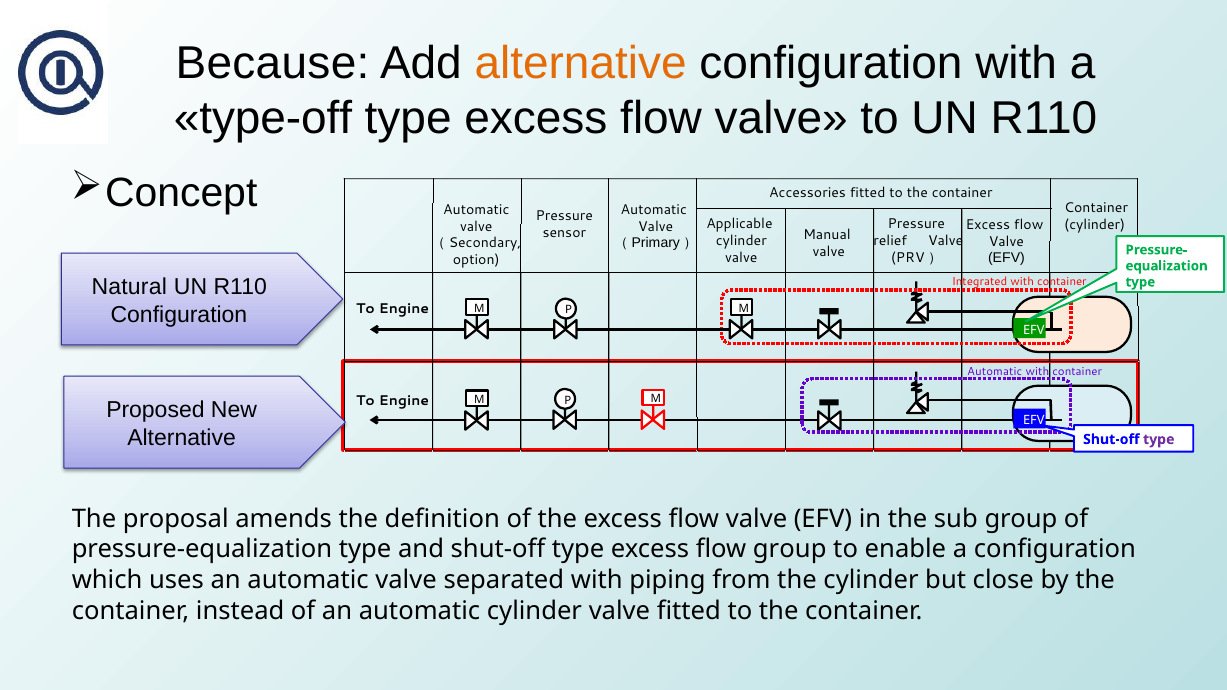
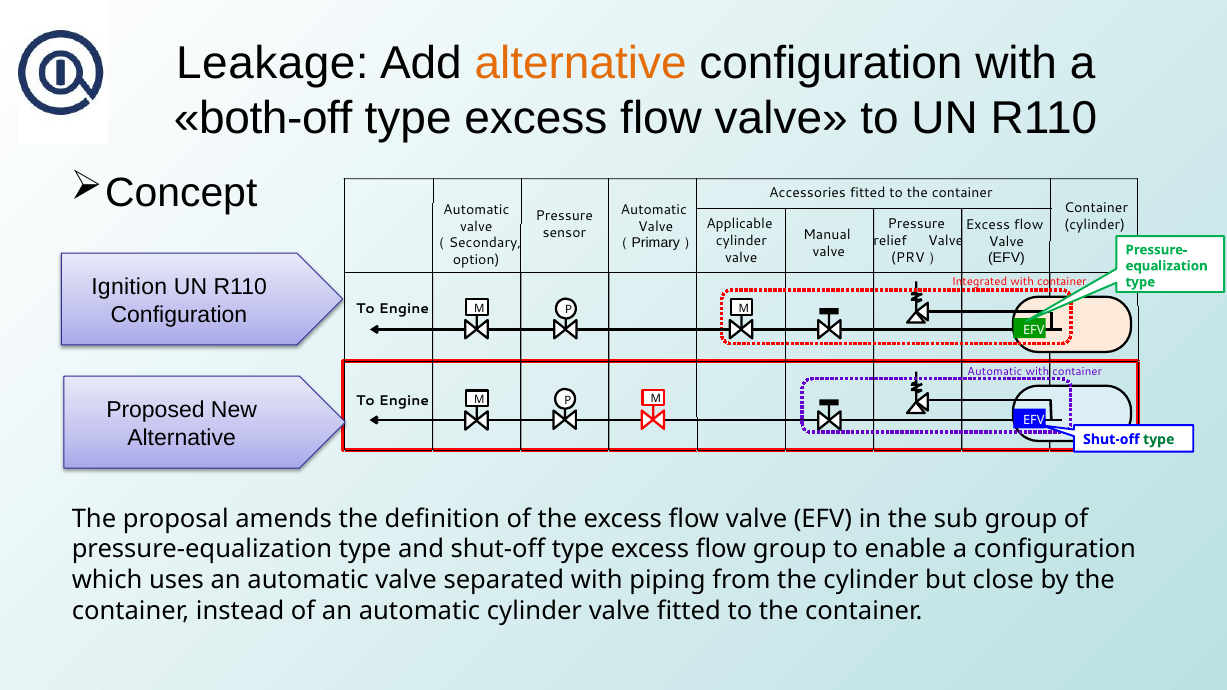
Because: Because -> Leakage
type-off: type-off -> both-off
Natural: Natural -> Ignition
type at (1159, 439) colour: purple -> green
